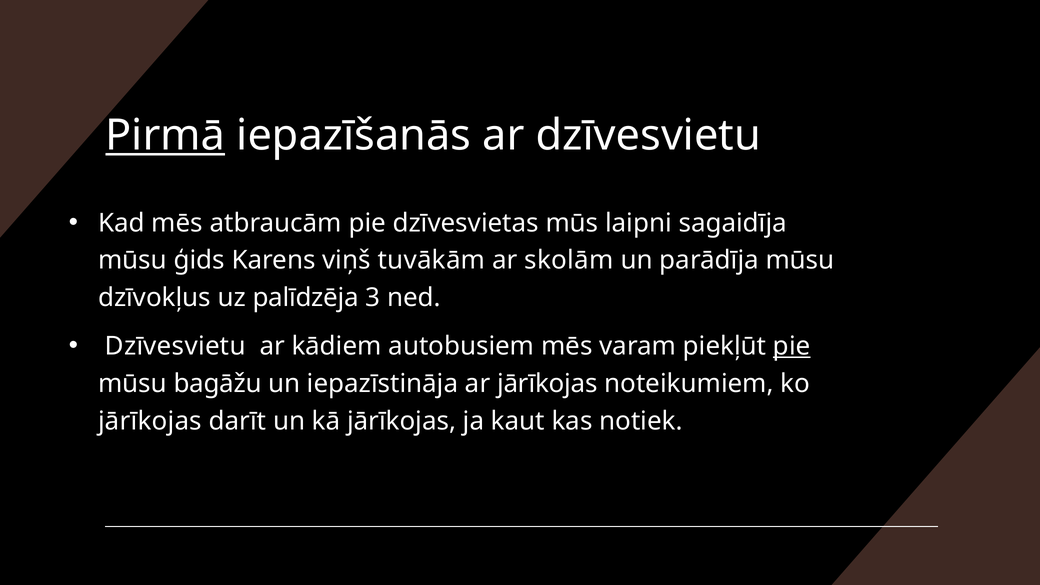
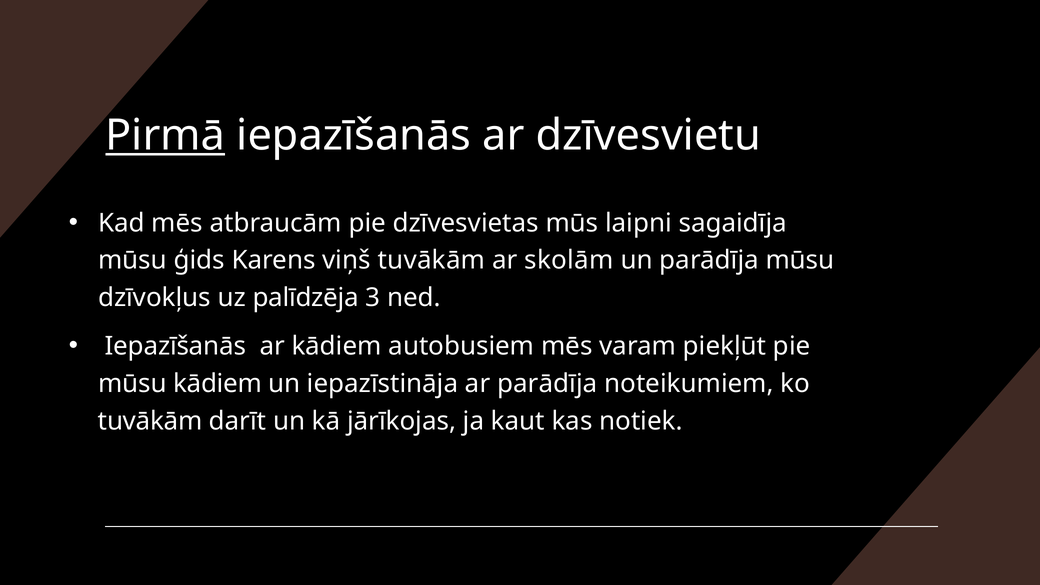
Dzīvesvietu at (175, 346): Dzīvesvietu -> Iepazīšanās
pie at (792, 346) underline: present -> none
mūsu bagāžu: bagāžu -> kādiem
ar jārīkojas: jārīkojas -> parādīja
jārīkojas at (150, 421): jārīkojas -> tuvākām
